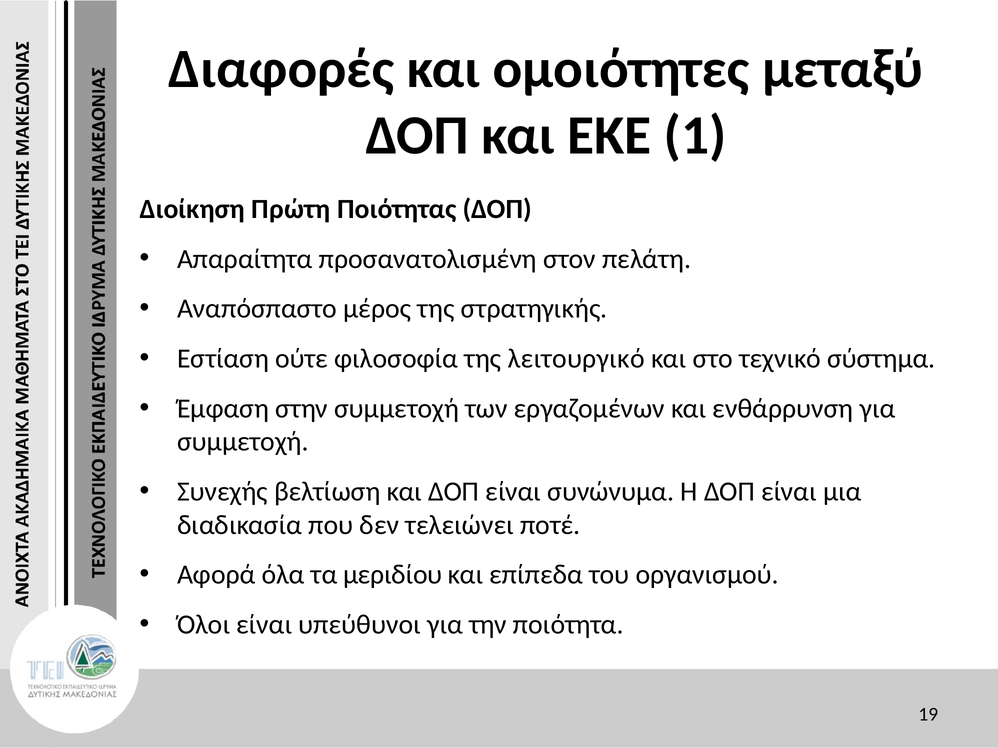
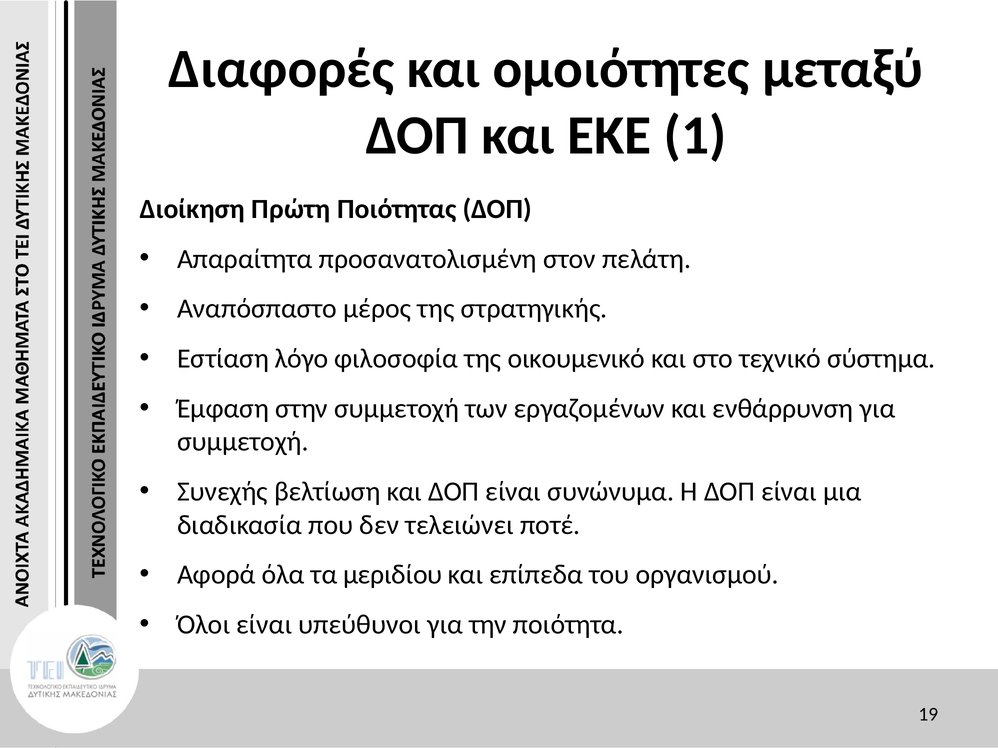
ούτε: ούτε -> λόγο
λειτουργικό: λειτουργικό -> οικουμενικό
